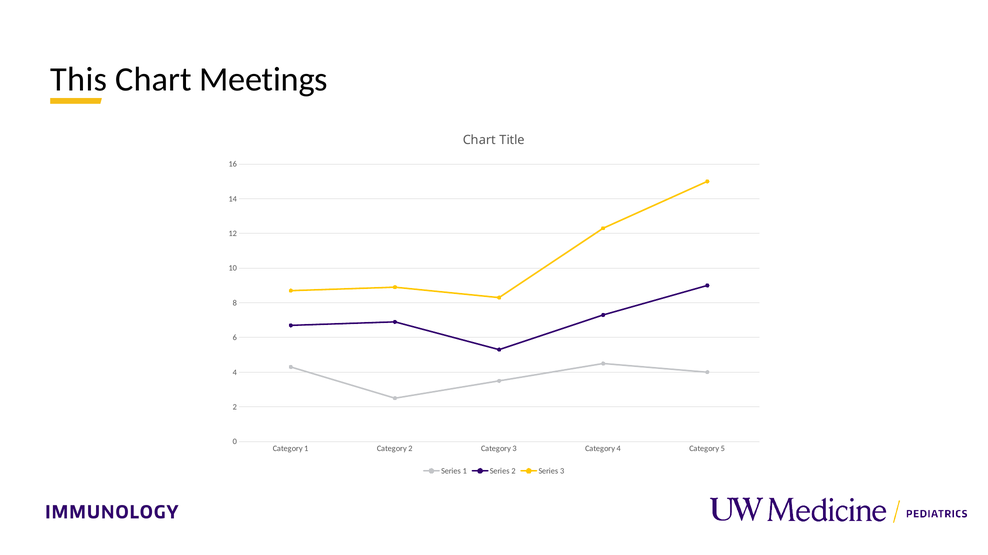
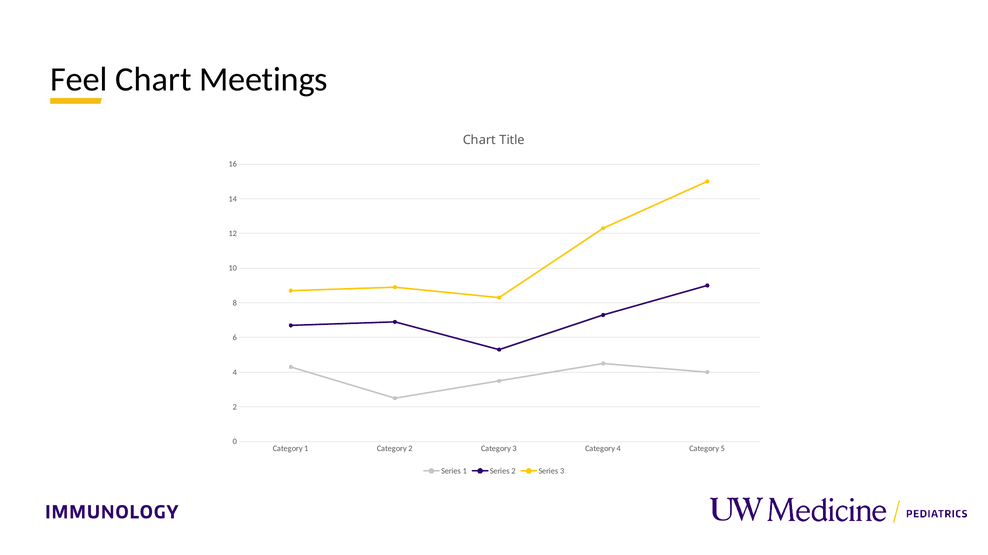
This: This -> Feel
